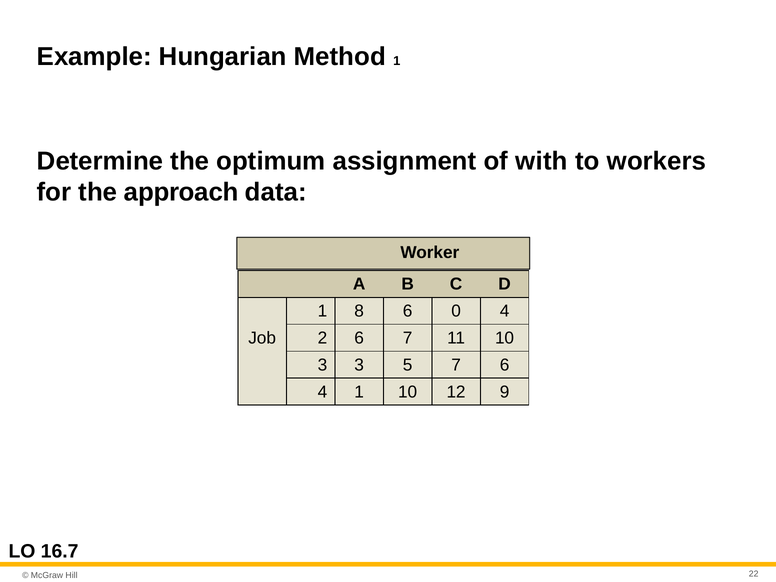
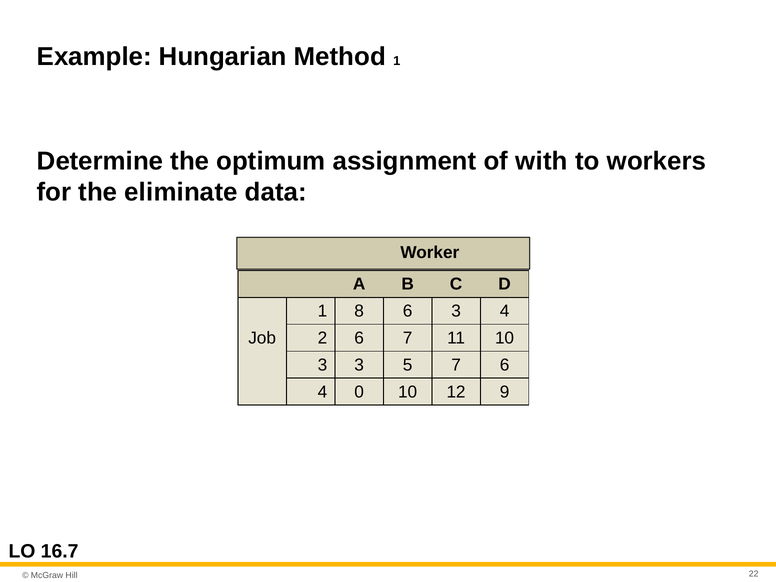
approach: approach -> eliminate
6 0: 0 -> 3
4 1: 1 -> 0
